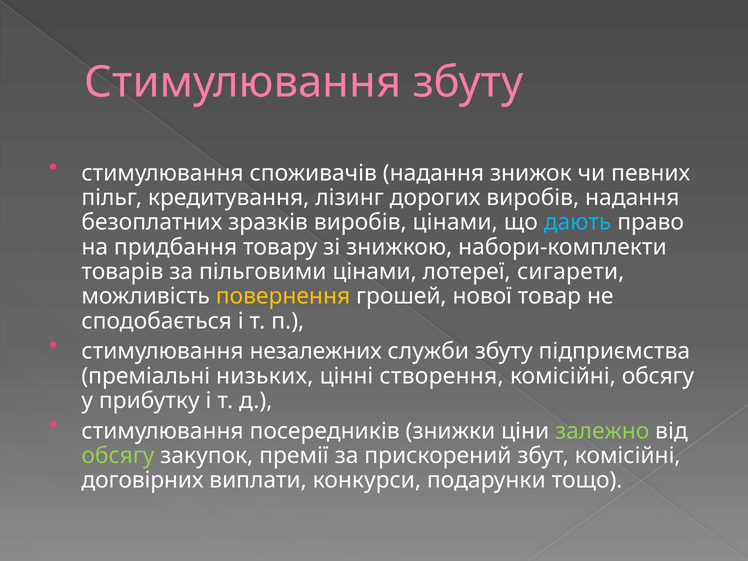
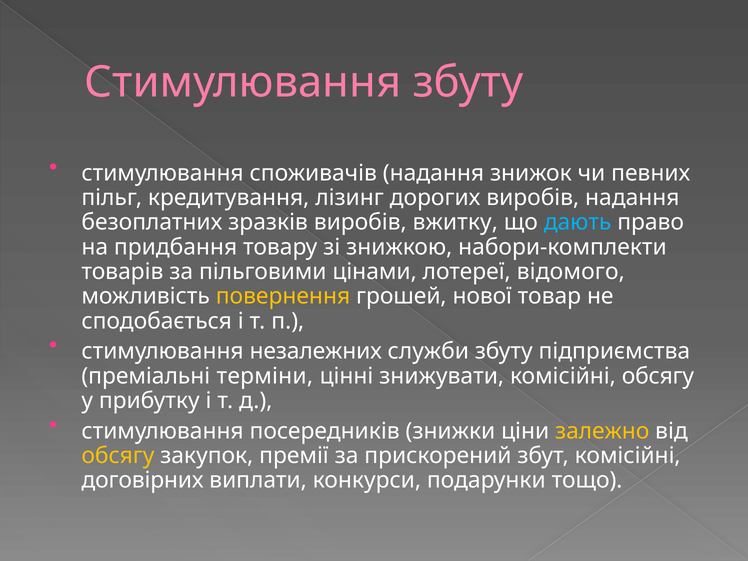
виробів цінами: цінами -> вжитку
сигарети: сигарети -> відомого
низьких: низьких -> терміни
створення: створення -> знижувати
залежно colour: light green -> yellow
обсягу at (118, 456) colour: light green -> yellow
